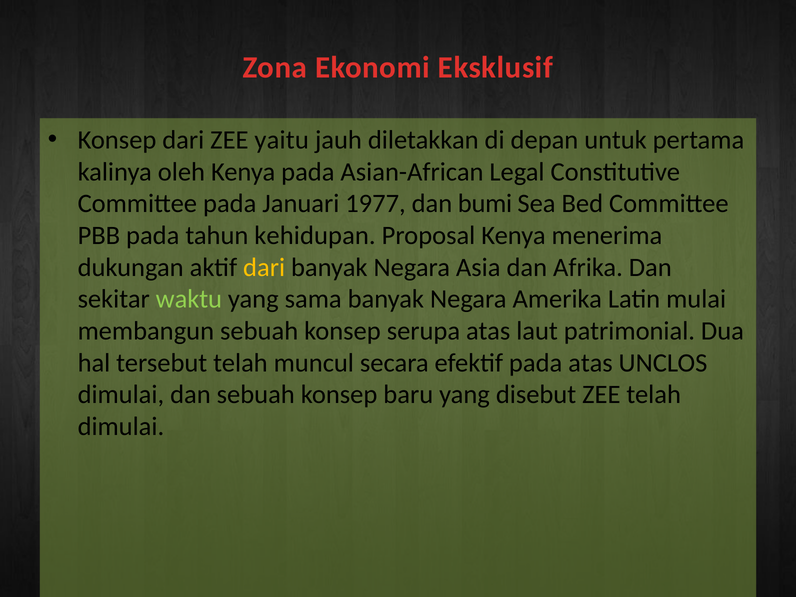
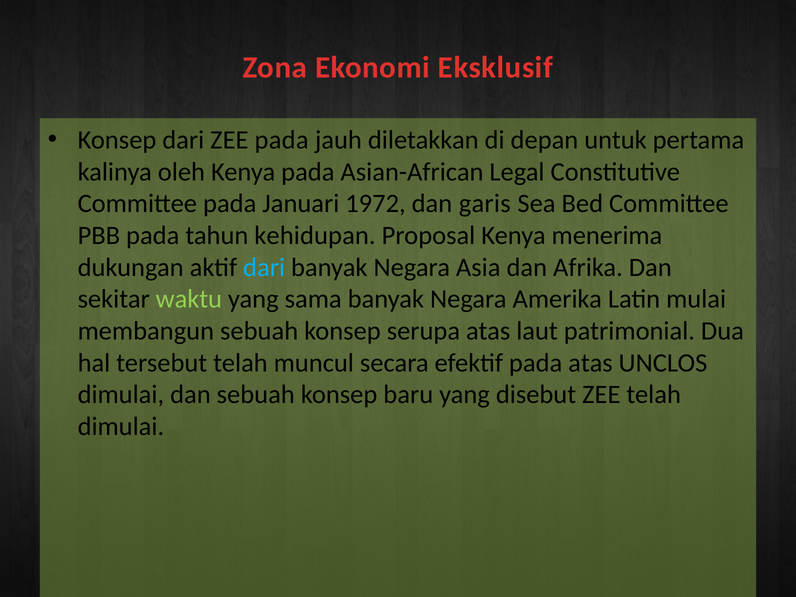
ZEE yaitu: yaitu -> pada
1977: 1977 -> 1972
bumi: bumi -> garis
dari at (264, 267) colour: yellow -> light blue
